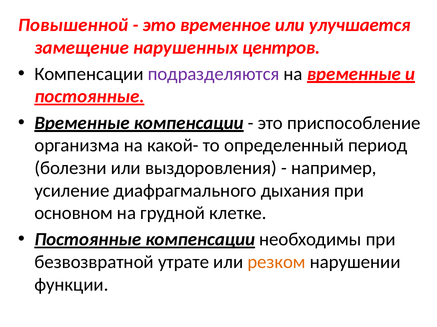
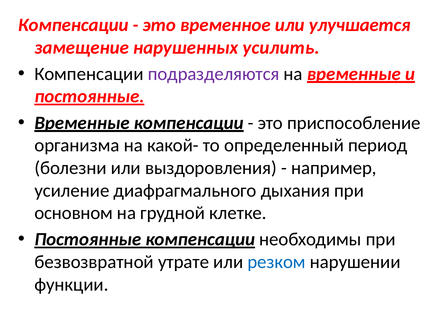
Повышенной at (73, 25): Повышенной -> Компенсации
центров: центров -> усилить
резком colour: orange -> blue
